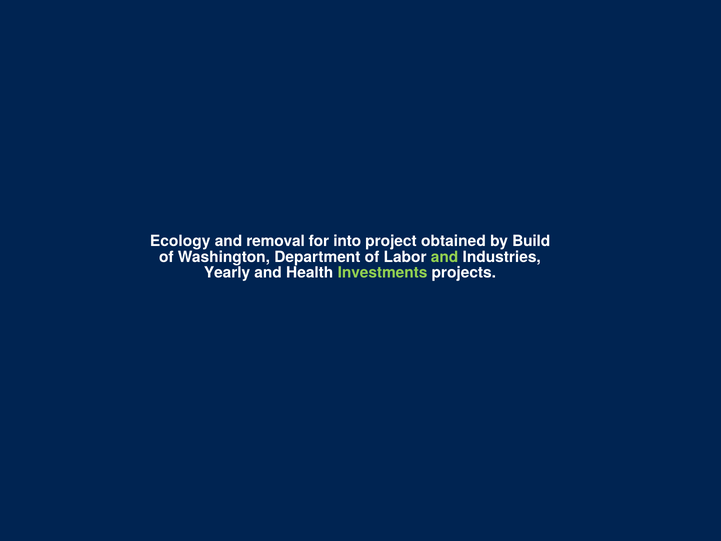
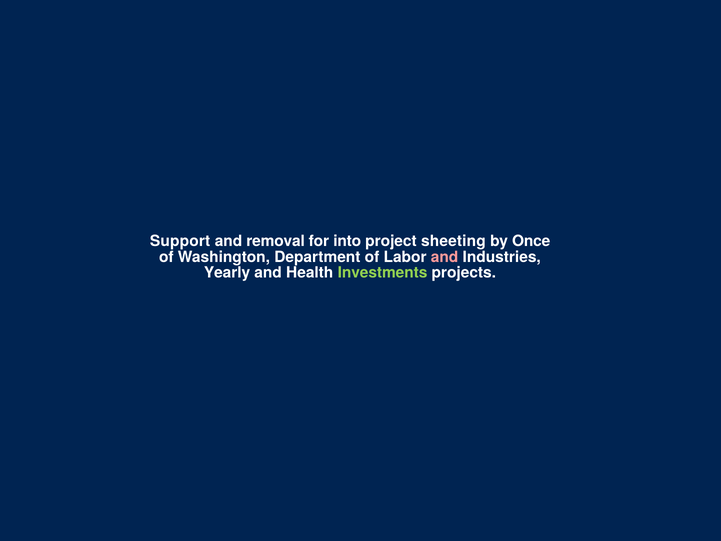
Ecology: Ecology -> Support
obtained: obtained -> sheeting
Build: Build -> Once
and at (445, 257) colour: light green -> pink
